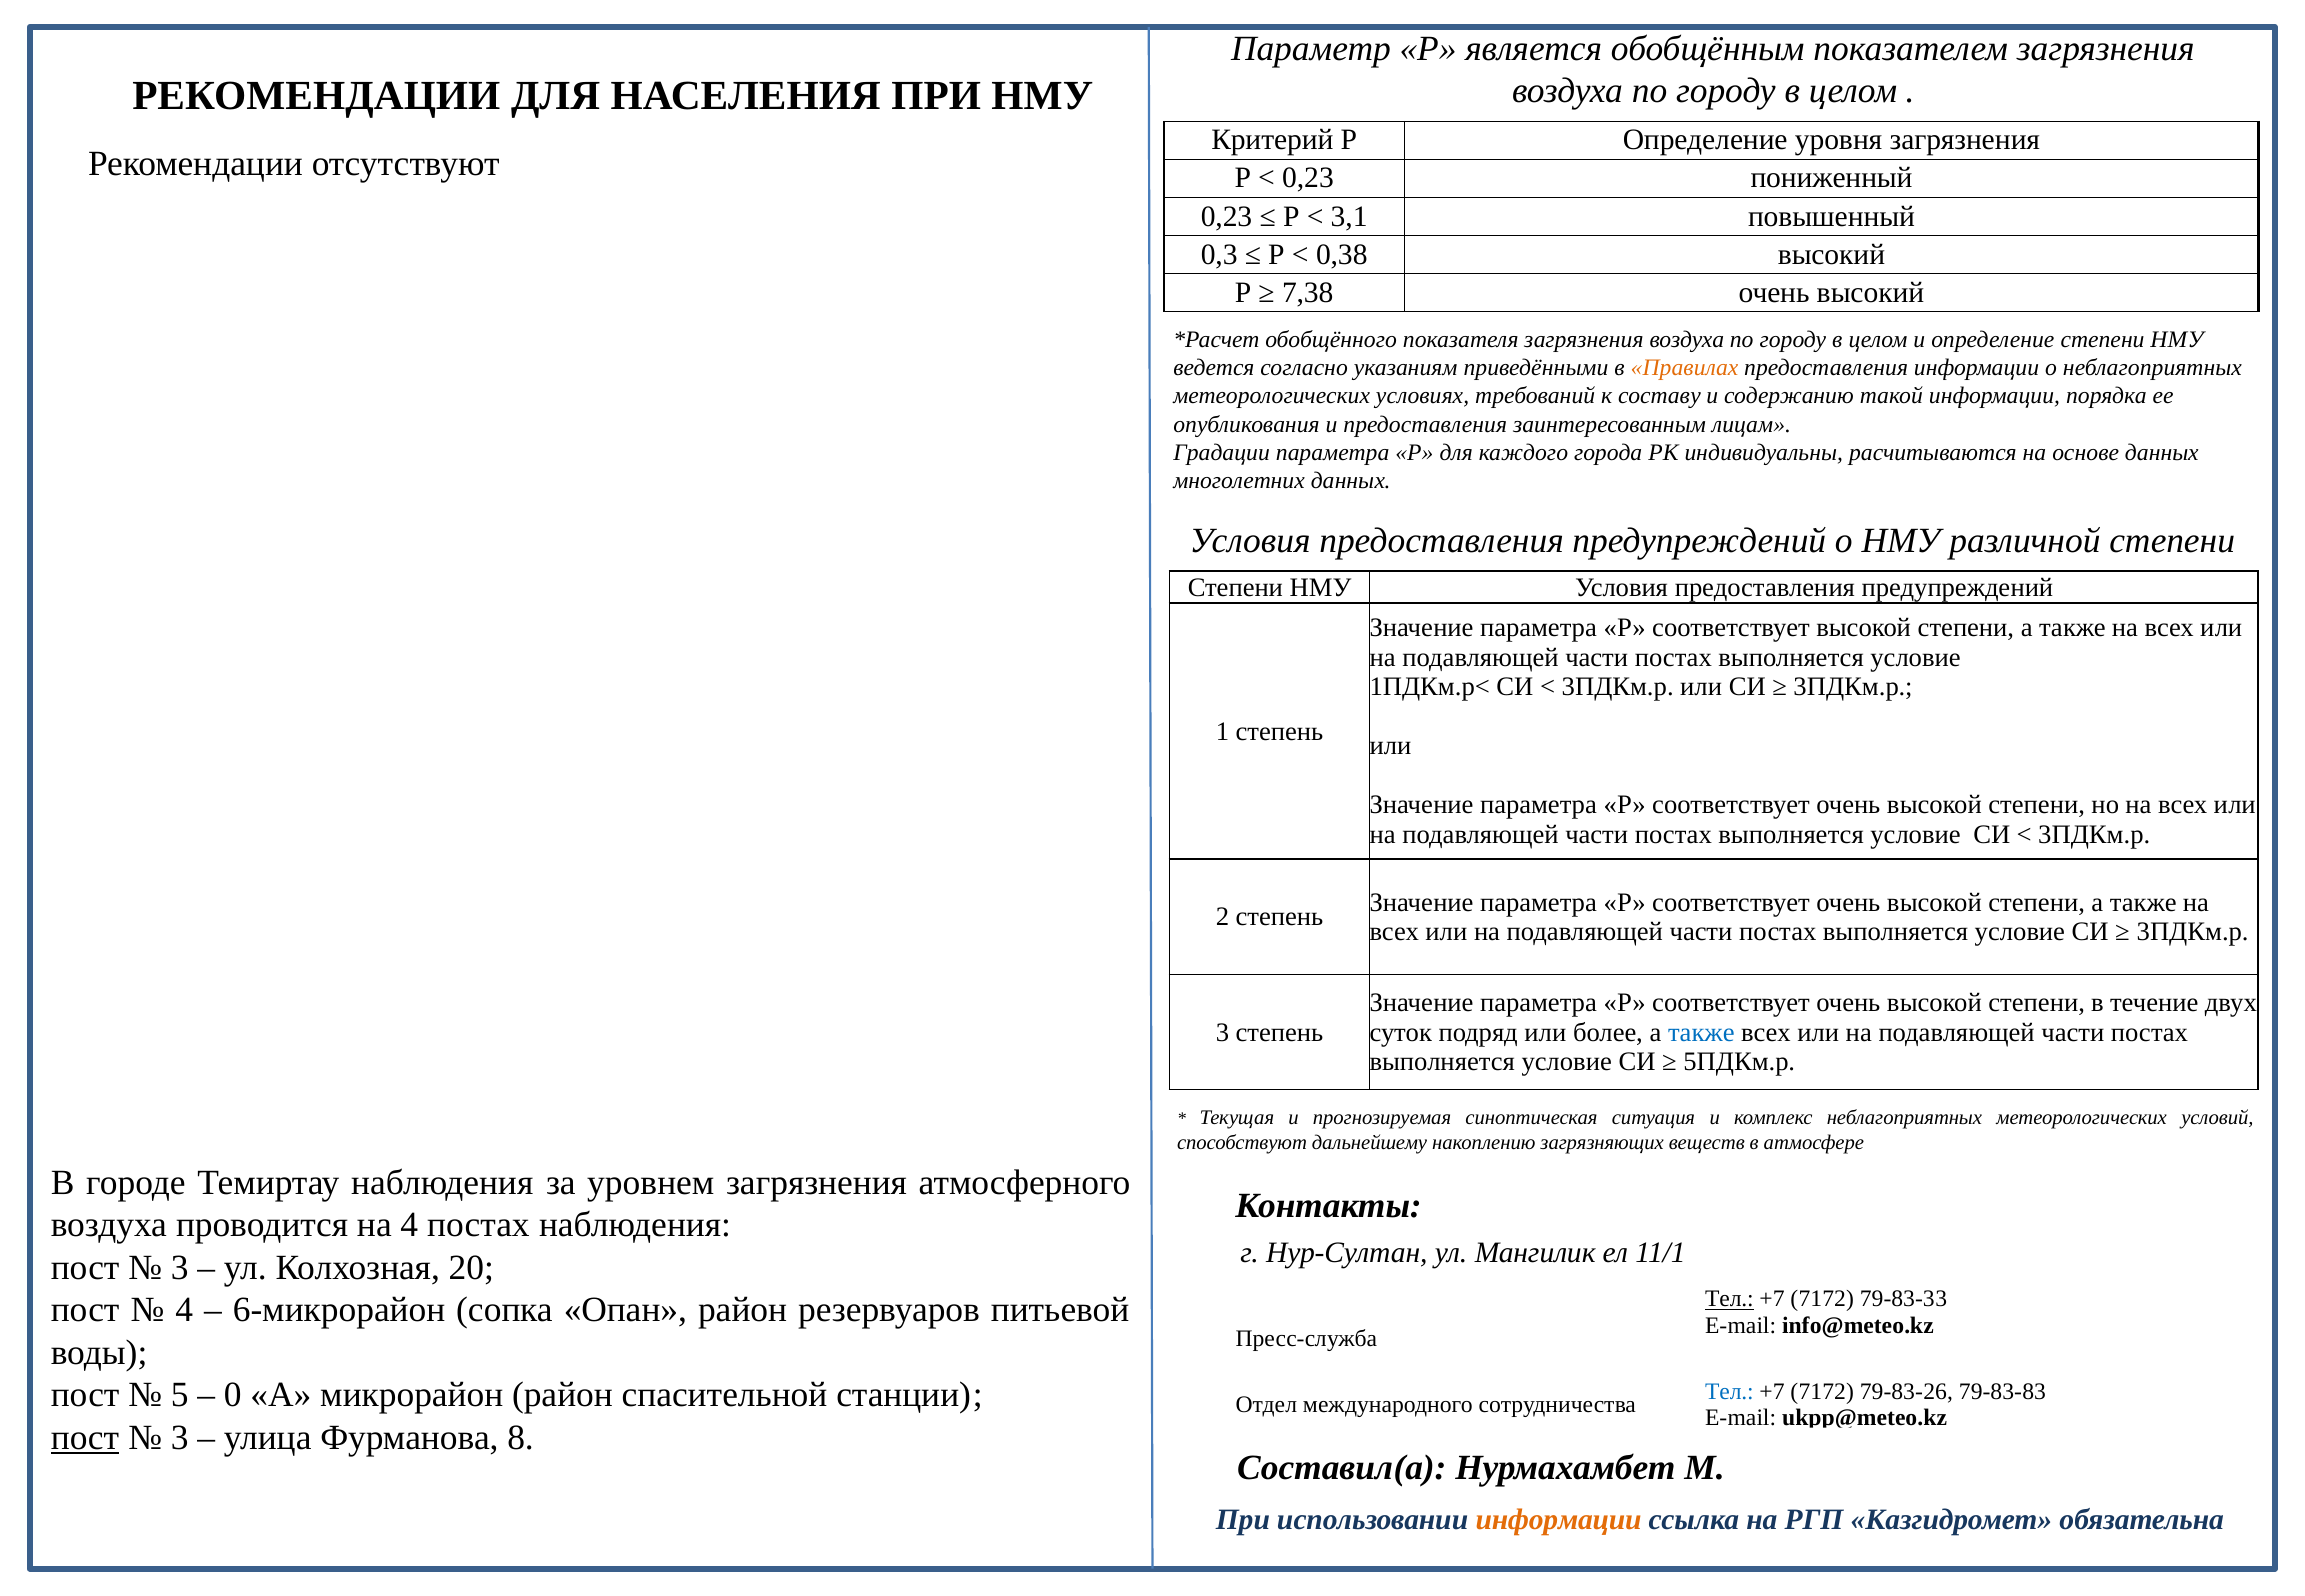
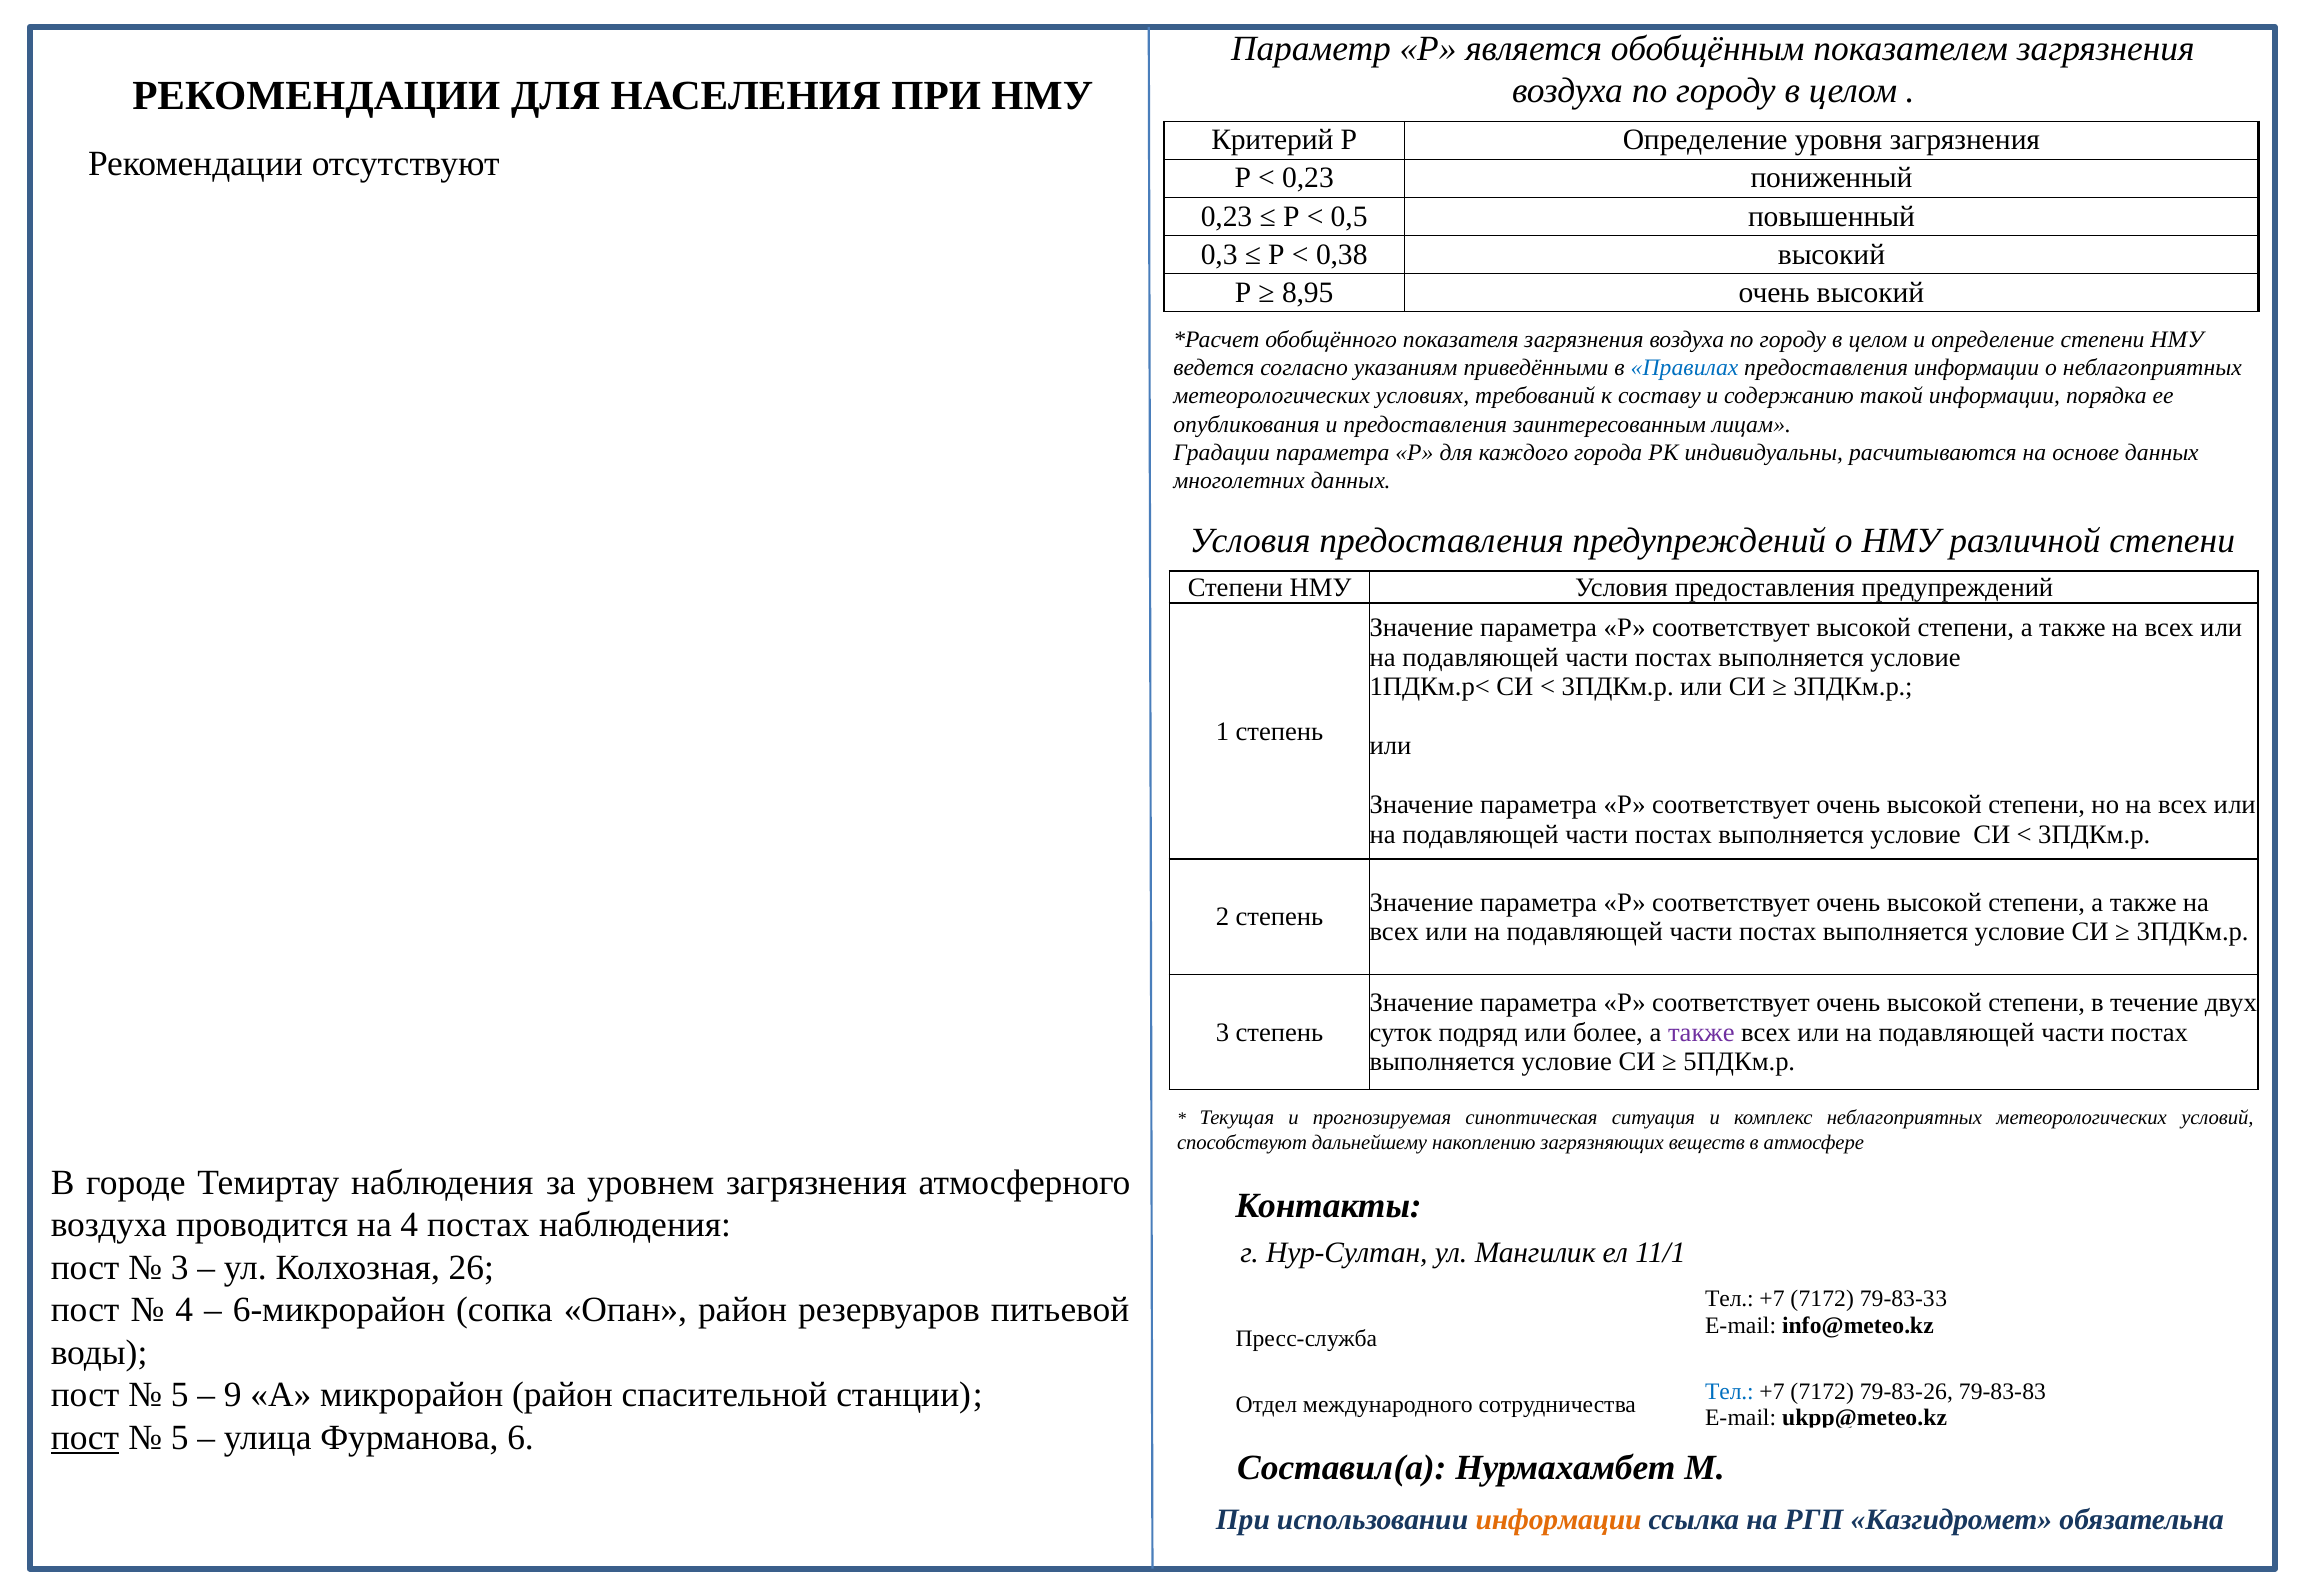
3,1: 3,1 -> 0,5
7,38: 7,38 -> 8,95
Правилах colour: orange -> blue
также at (1701, 1032) colour: blue -> purple
20: 20 -> 26
Тел at (1729, 1299) underline: present -> none
0: 0 -> 9
3 at (180, 1437): 3 -> 5
8: 8 -> 6
